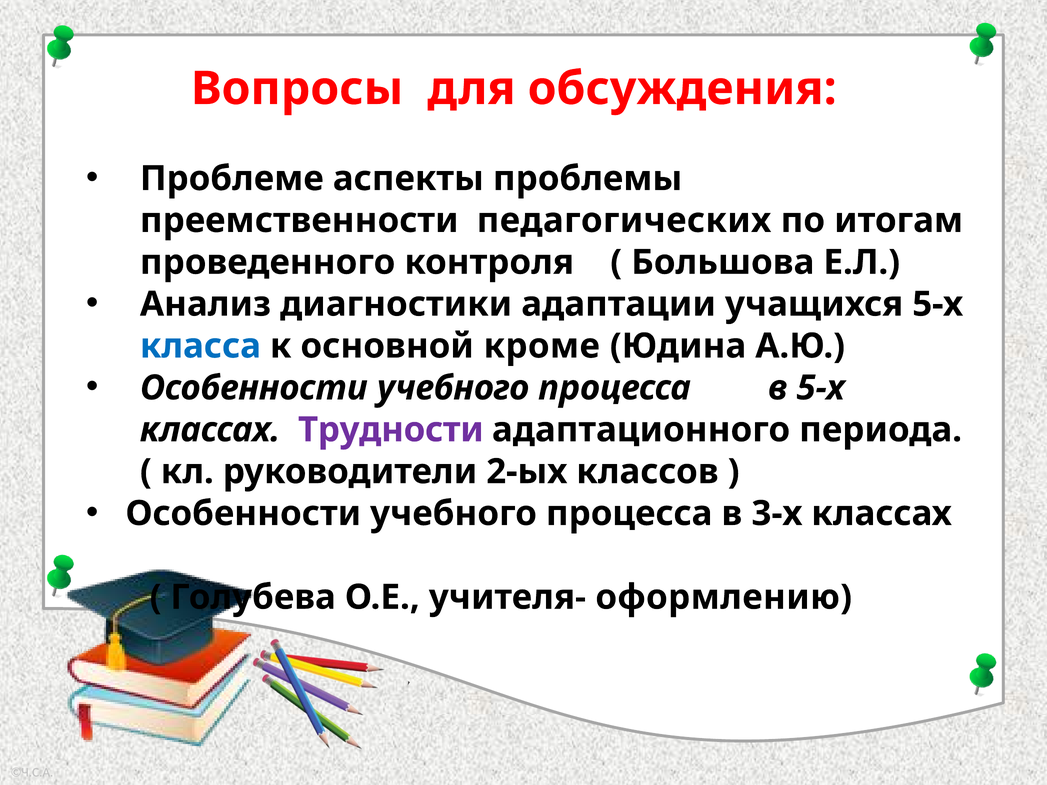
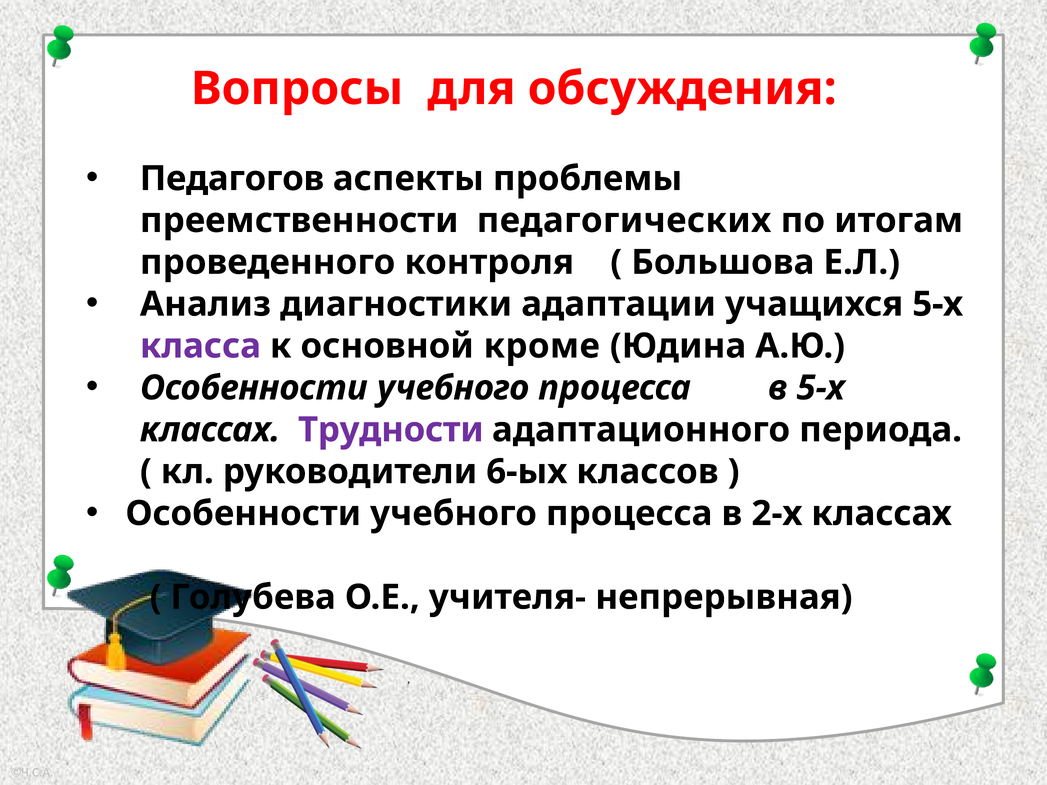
Проблеме: Проблеме -> Педагогов
класса colour: blue -> purple
2-ых: 2-ых -> 6-ых
3-х: 3-х -> 2-х
оформлению: оформлению -> непрерывная
